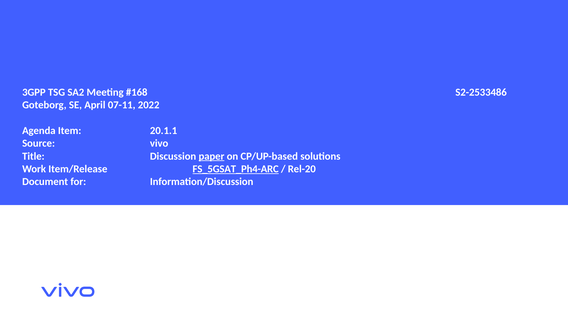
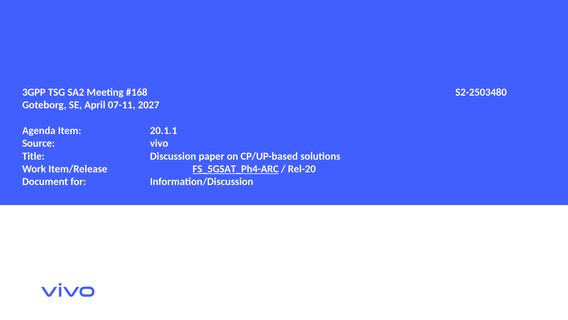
S2-2533486: S2-2533486 -> S2-2503480
2022: 2022 -> 2027
paper underline: present -> none
